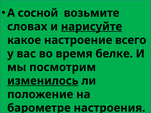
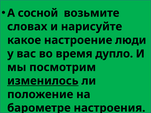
нарисуйте underline: present -> none
всего: всего -> люди
белке: белке -> дупло
